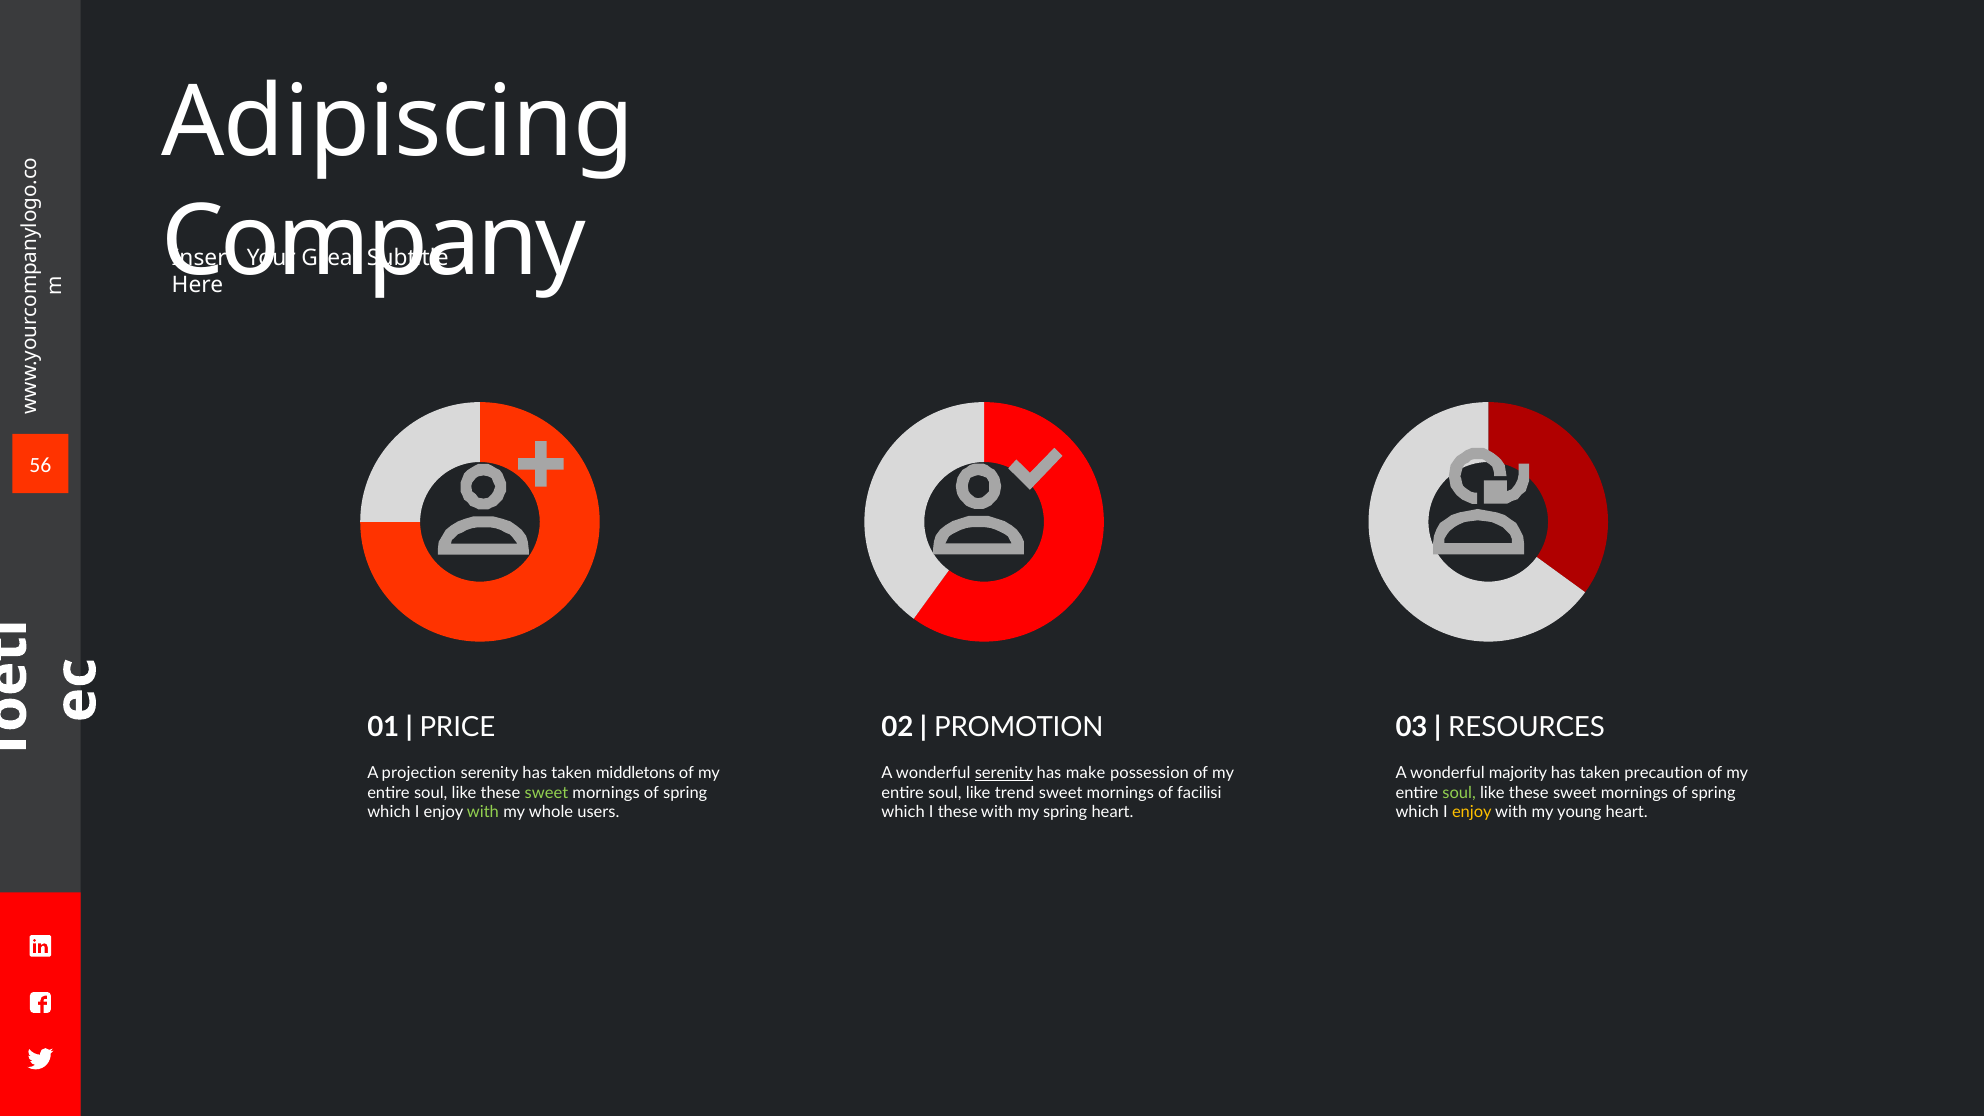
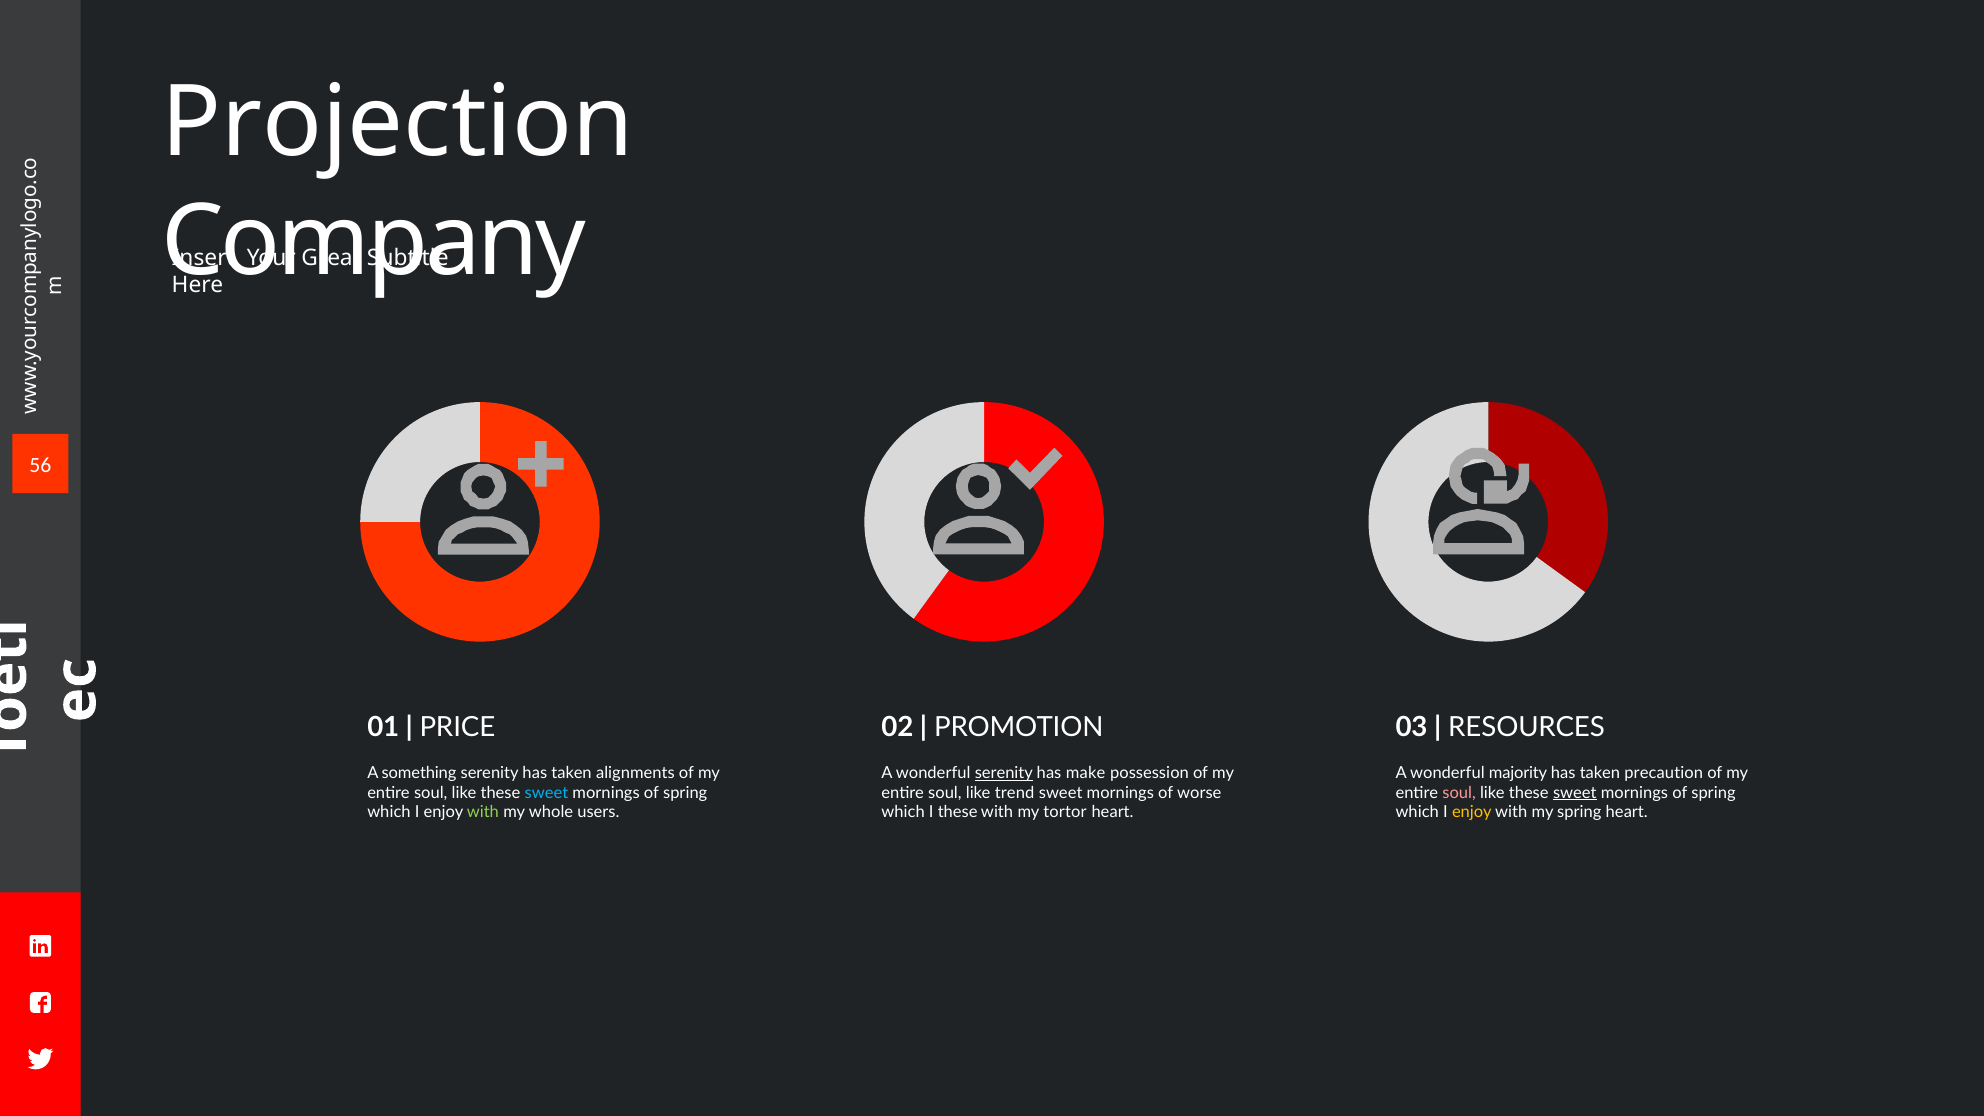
Adipiscing: Adipiscing -> Projection
projection: projection -> something
middletons: middletons -> alignments
sweet at (546, 793) colour: light green -> light blue
facilisi: facilisi -> worse
soul at (1459, 793) colour: light green -> pink
sweet at (1575, 793) underline: none -> present
my spring: spring -> tortor
my young: young -> spring
